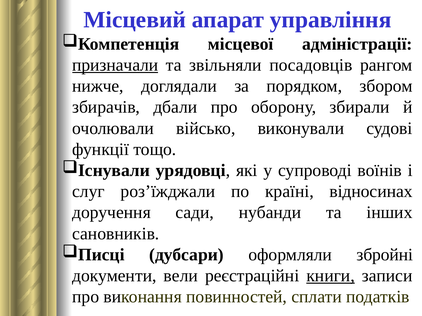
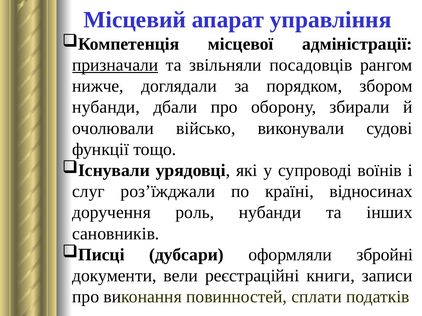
збирачів at (106, 107): збирачів -> нубанди
сади: сади -> роль
книги underline: present -> none
